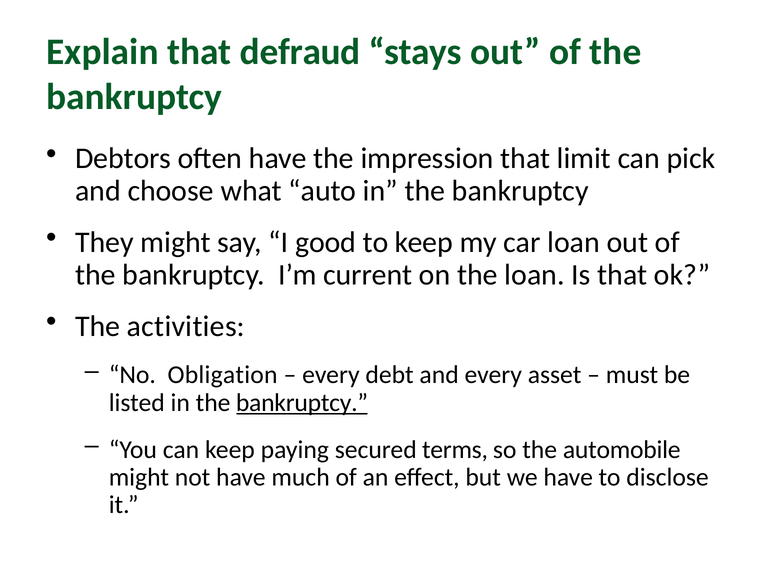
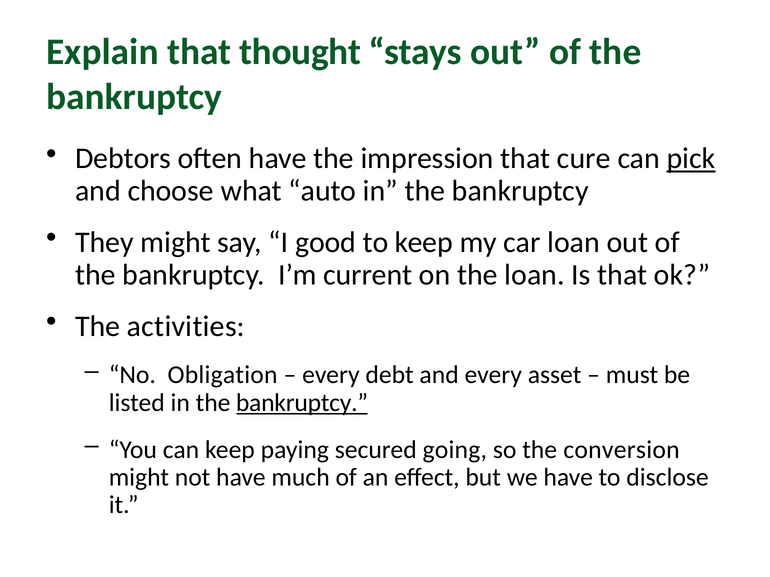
defraud: defraud -> thought
limit: limit -> cure
pick underline: none -> present
terms: terms -> going
automobile: automobile -> conversion
